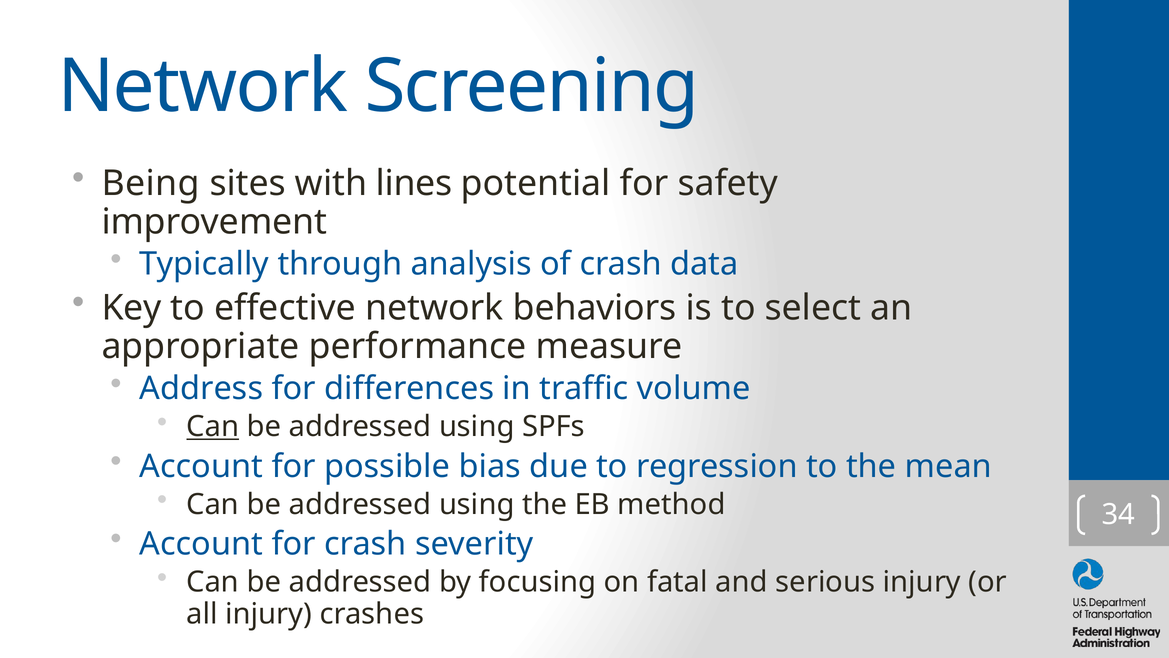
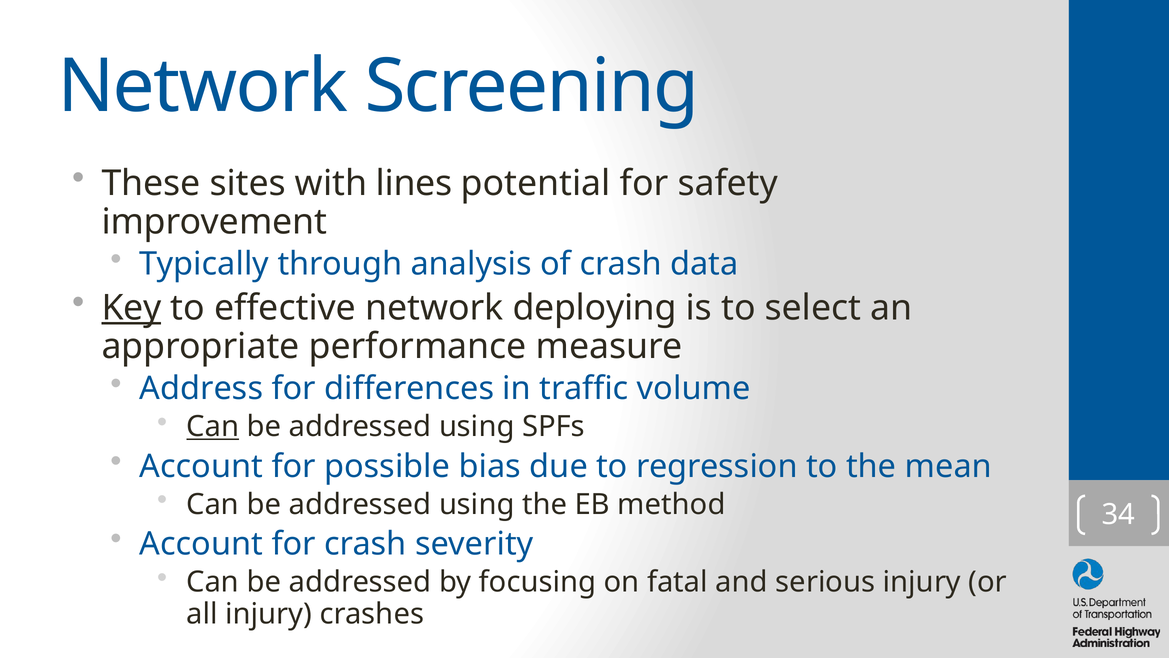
Being: Being -> These
Key underline: none -> present
behaviors: behaviors -> deploying
